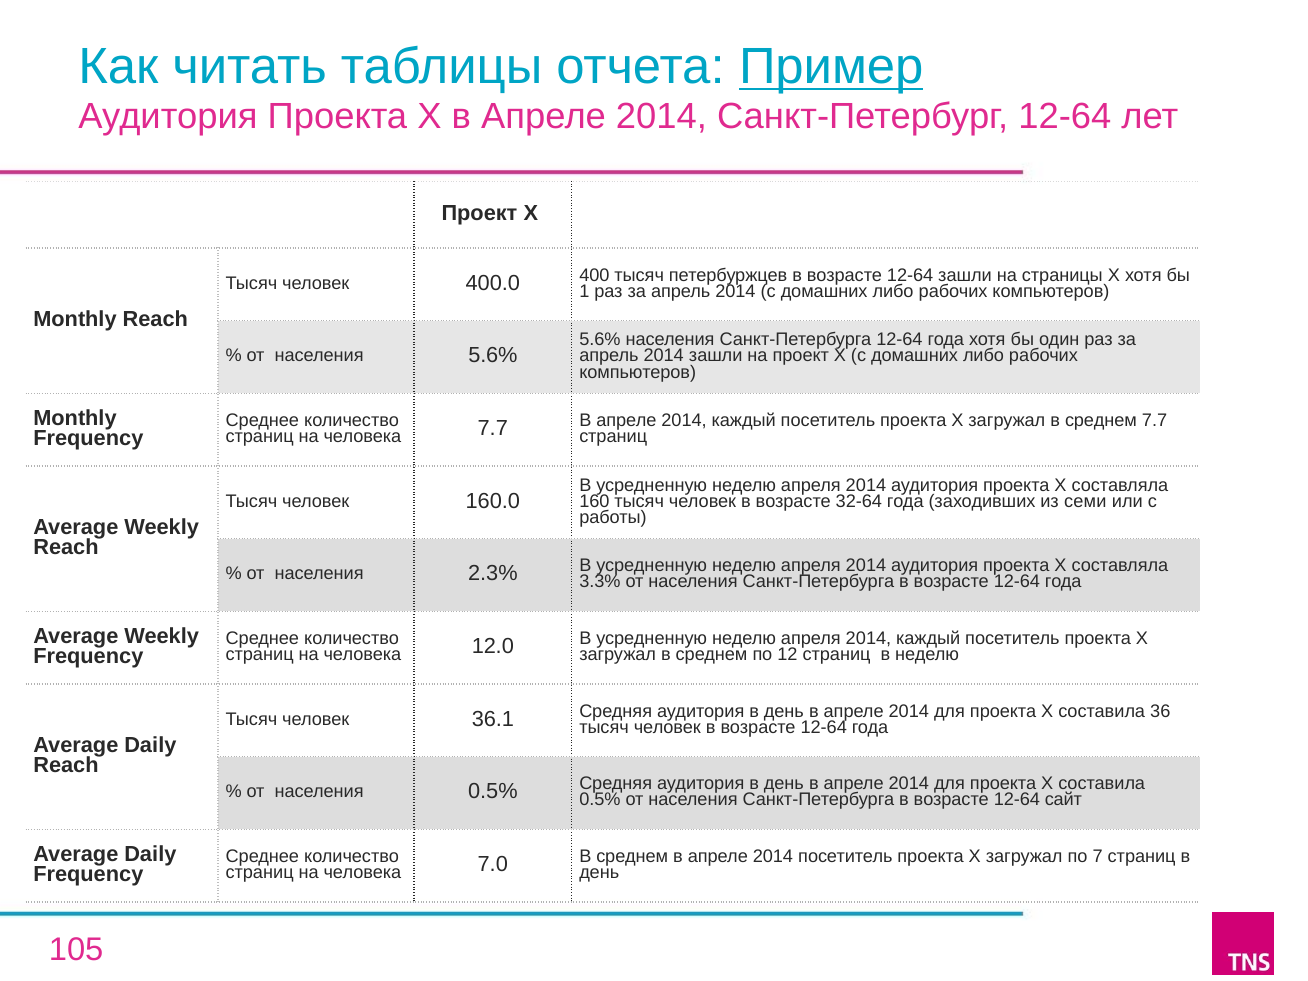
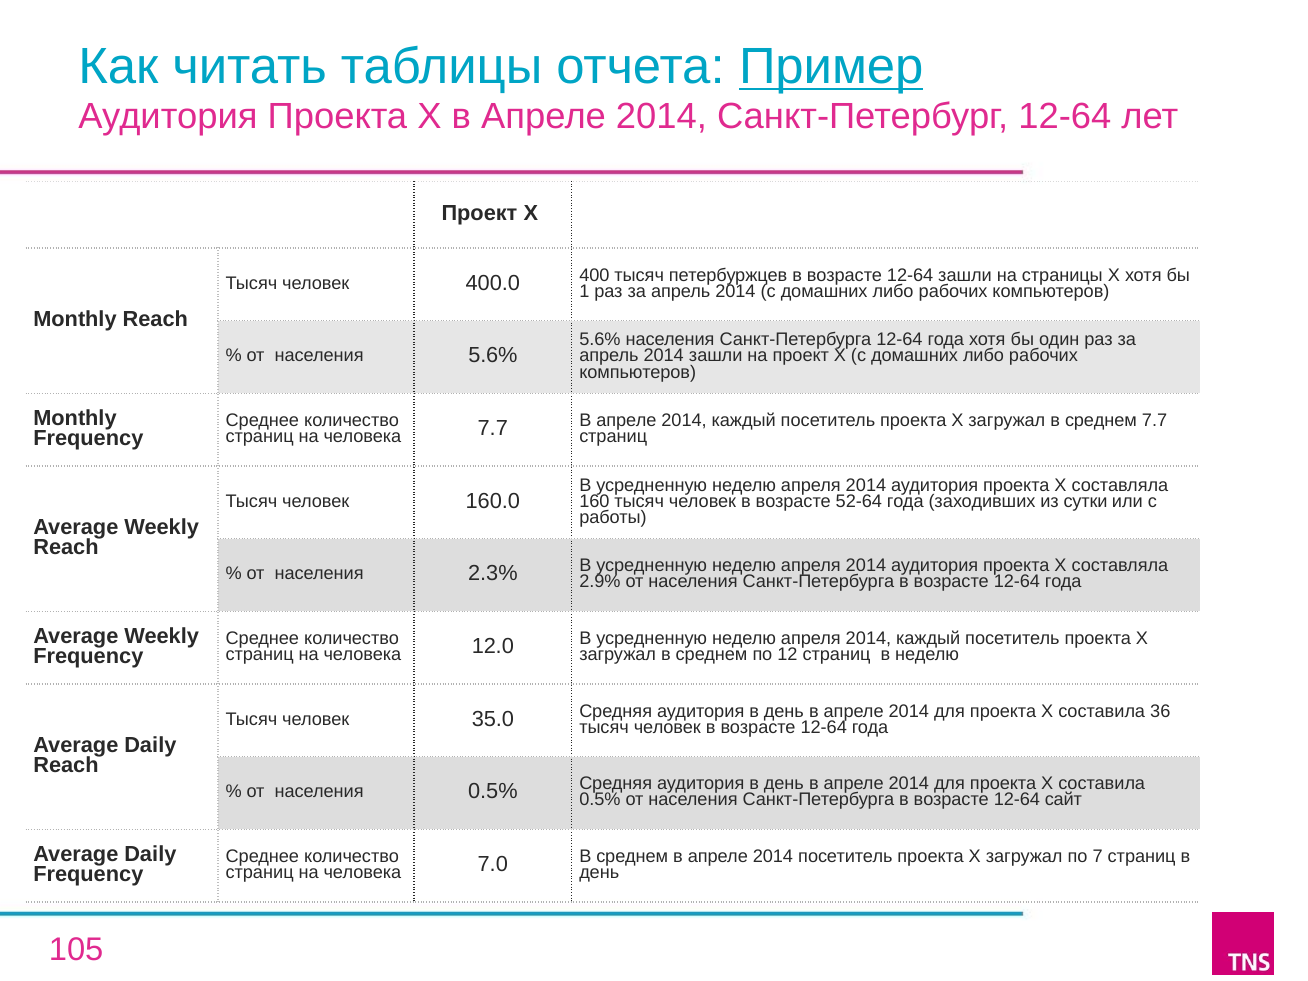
32-64: 32-64 -> 52-64
семи: семи -> сутки
3.3%: 3.3% -> 2.9%
36.1: 36.1 -> 35.0
